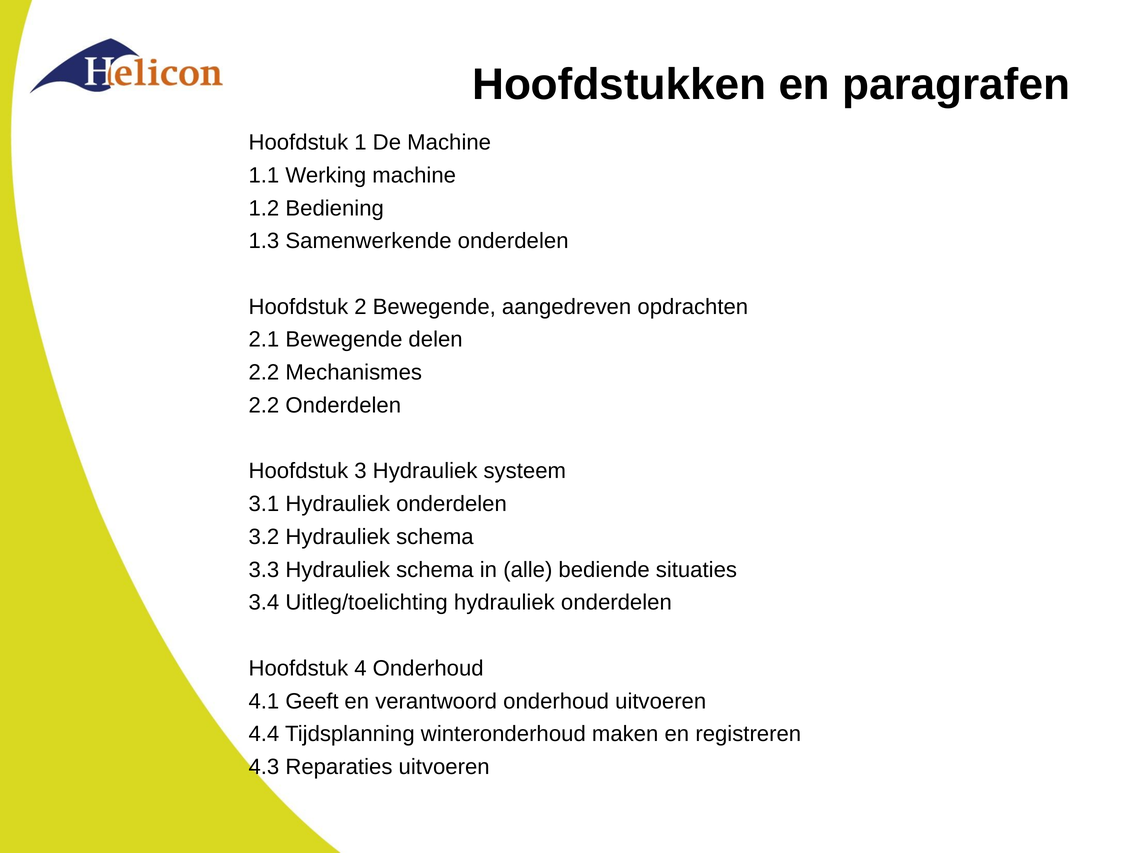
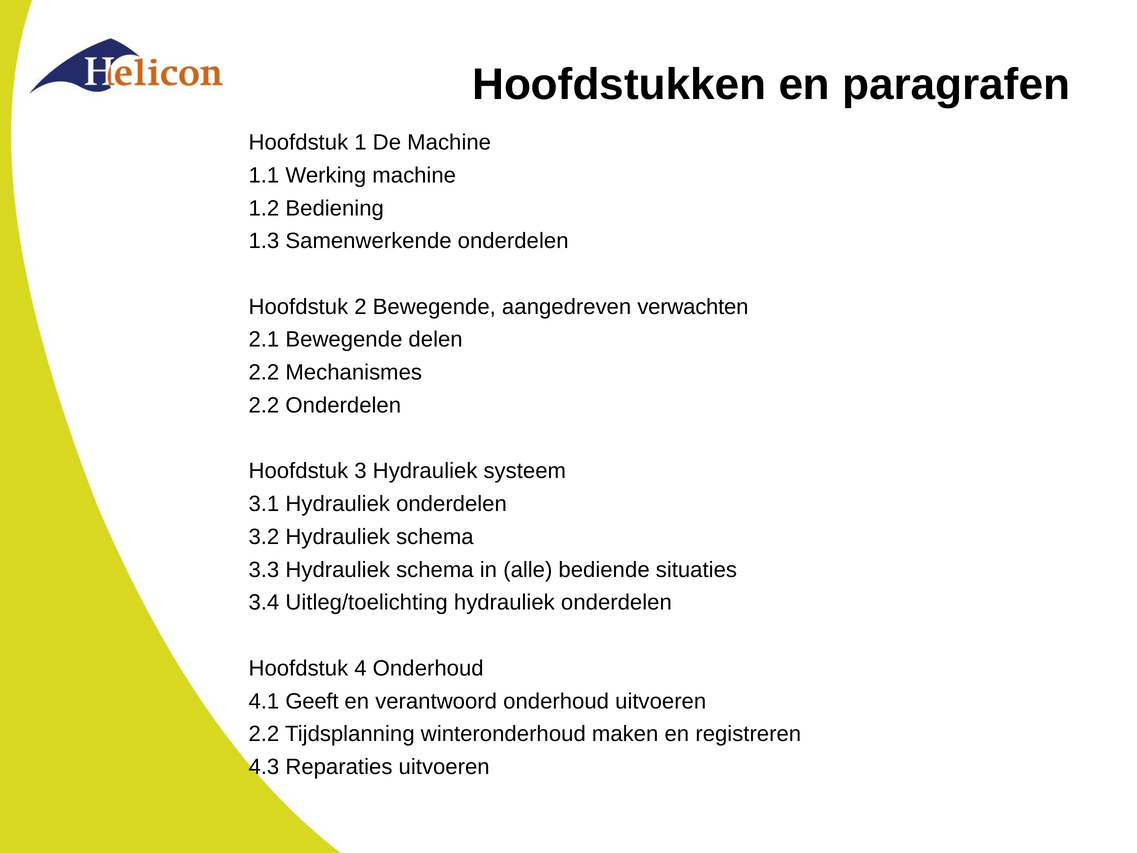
opdrachten: opdrachten -> verwachten
4.4 at (264, 734): 4.4 -> 2.2
